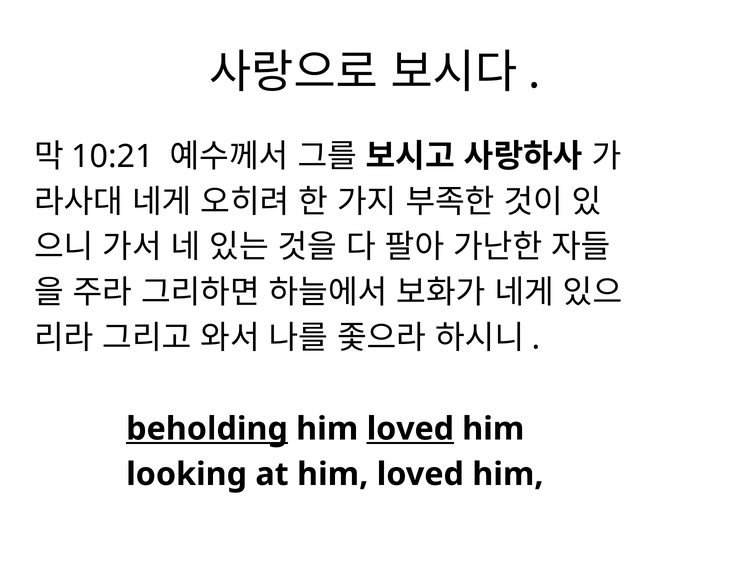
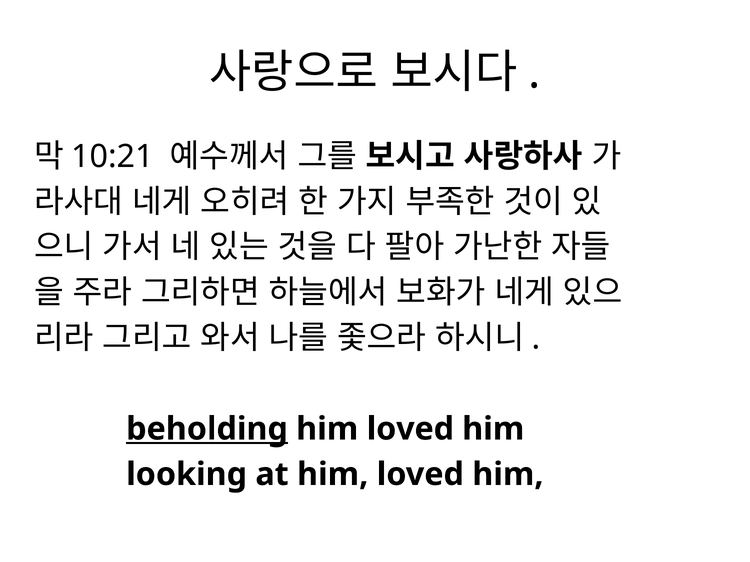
loved at (410, 429) underline: present -> none
